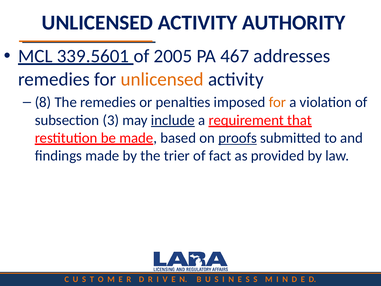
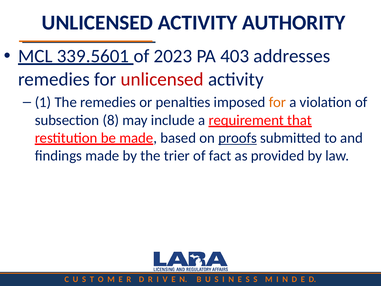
2005: 2005 -> 2023
467: 467 -> 403
unlicensed at (162, 79) colour: orange -> red
8: 8 -> 1
3: 3 -> 8
include underline: present -> none
